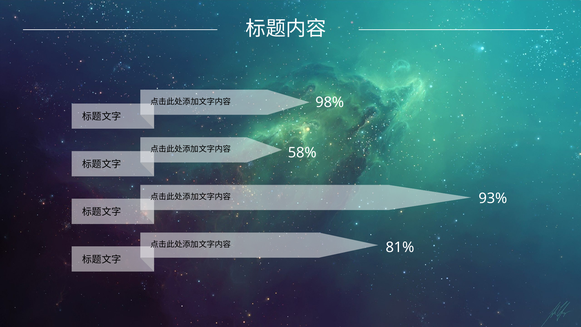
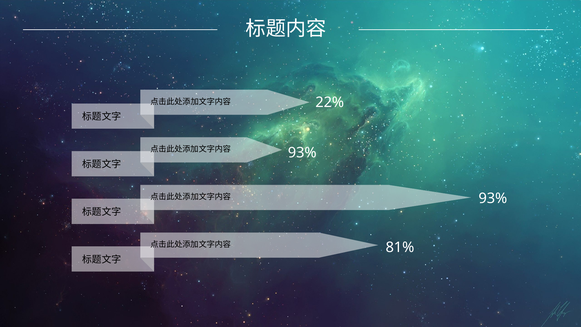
98%: 98% -> 22%
58% at (302, 153): 58% -> 93%
